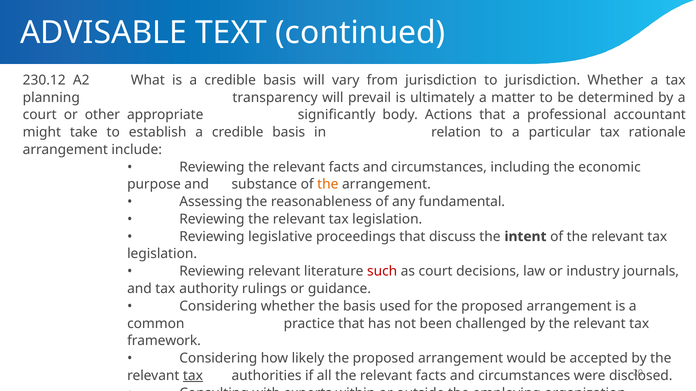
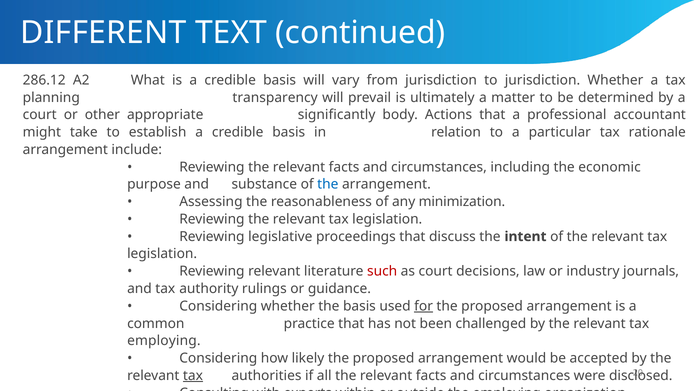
ADVISABLE: ADVISABLE -> DIFFERENT
230.12: 230.12 -> 286.12
the at (328, 185) colour: orange -> blue
fundamental: fundamental -> minimization
for underline: none -> present
framework at (164, 341): framework -> employing
